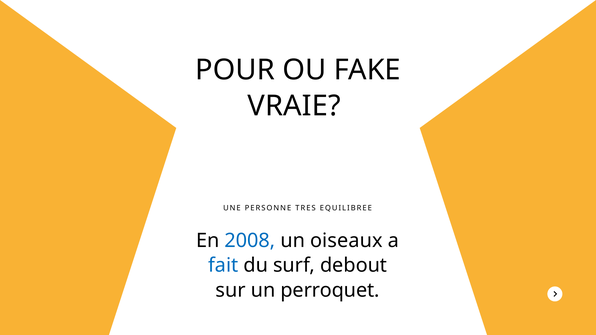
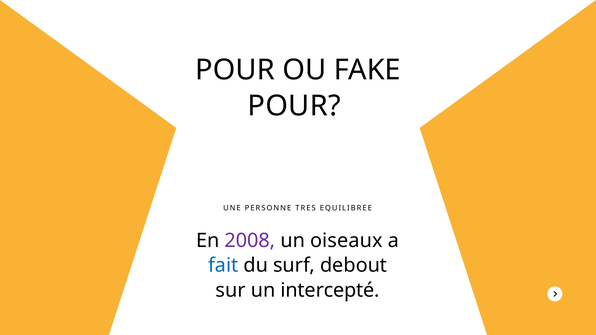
VRAIE at (294, 106): VRAIE -> POUR
2008 colour: blue -> purple
perroquet: perroquet -> intercepté
